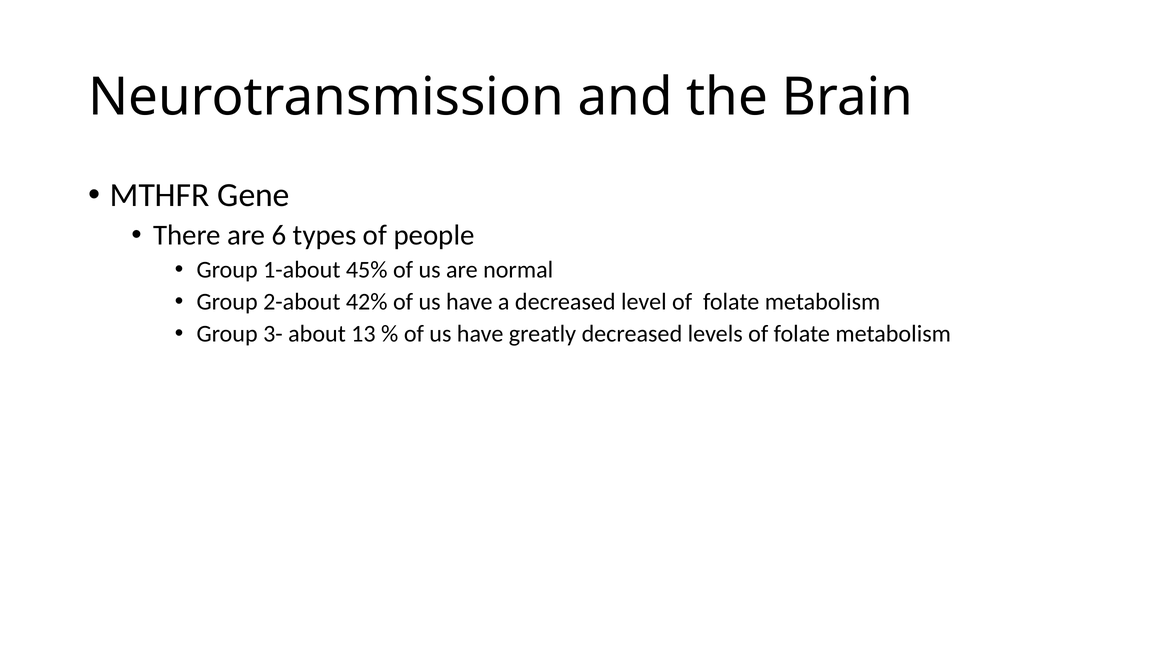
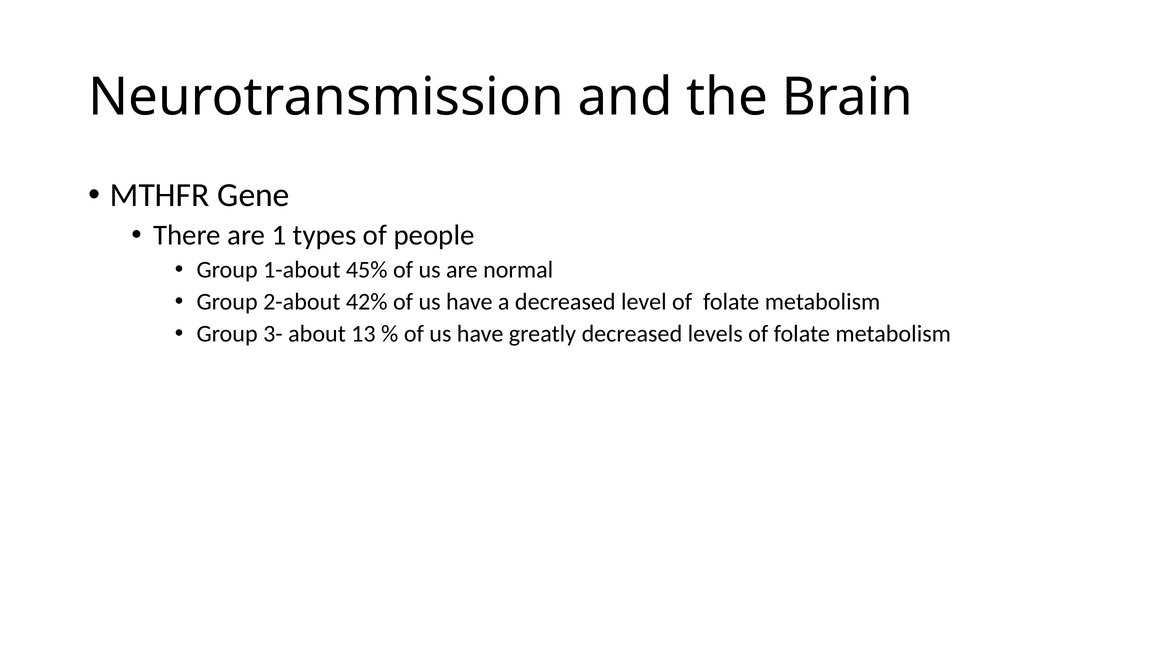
6: 6 -> 1
